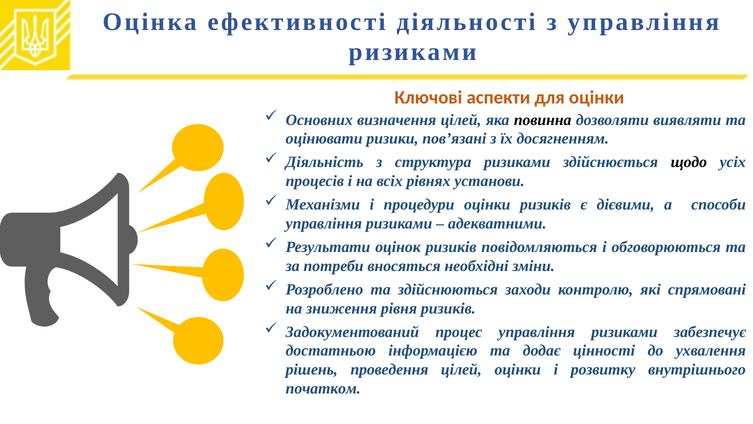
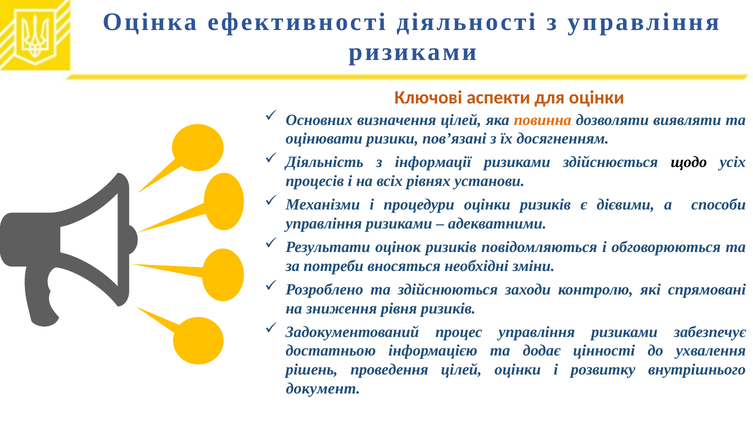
повинна colour: black -> orange
структура: структура -> інформації
початком: початком -> документ
